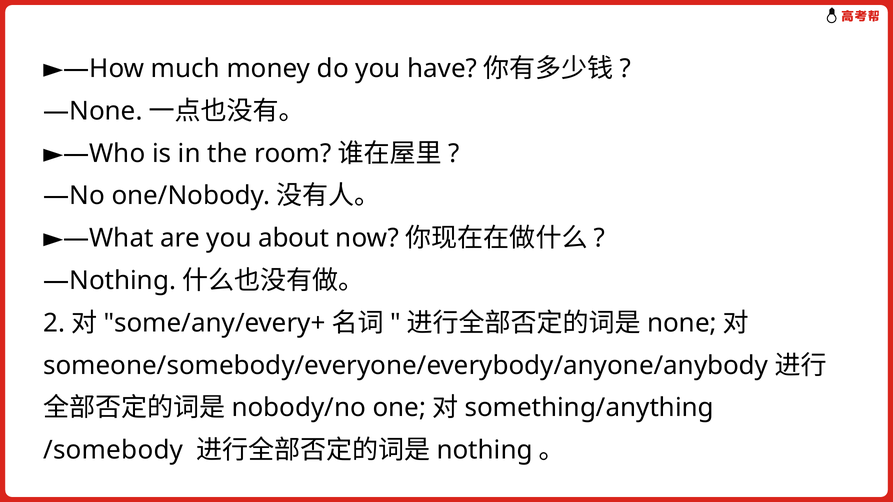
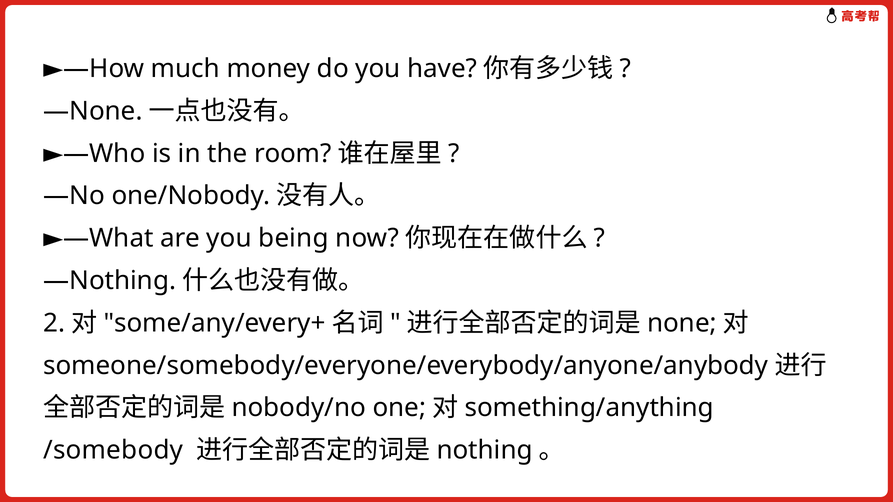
about: about -> being
